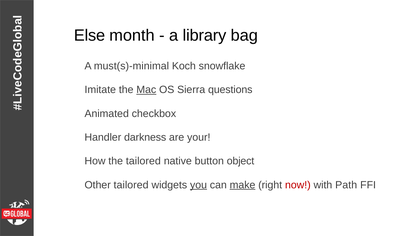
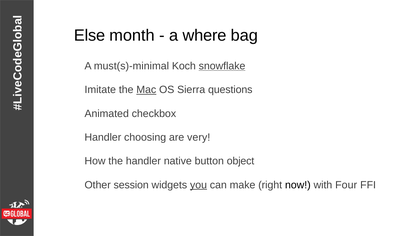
library: library -> where
snowflake underline: none -> present
darkness: darkness -> choosing
your: your -> very
the tailored: tailored -> handler
Other tailored: tailored -> session
make underline: present -> none
now colour: red -> black
Path: Path -> Four
